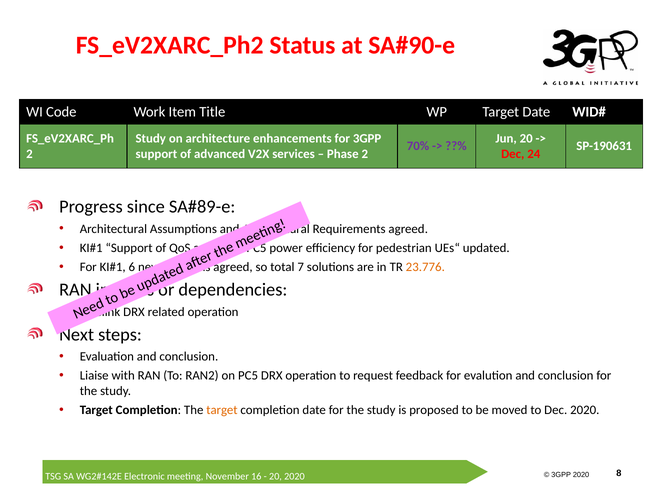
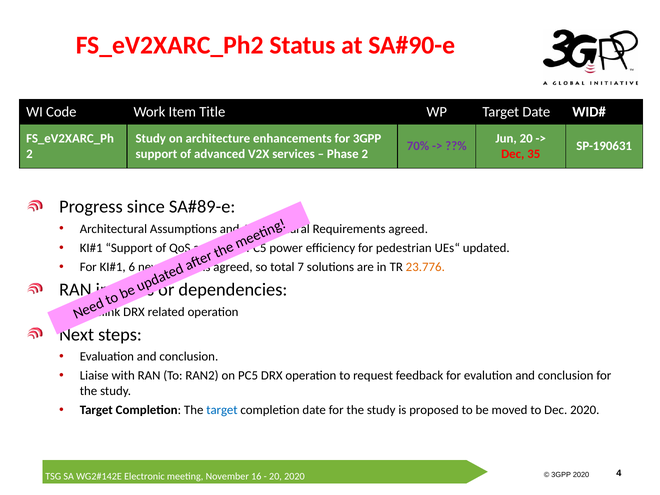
24: 24 -> 35
target at (222, 410) colour: orange -> blue
8: 8 -> 4
